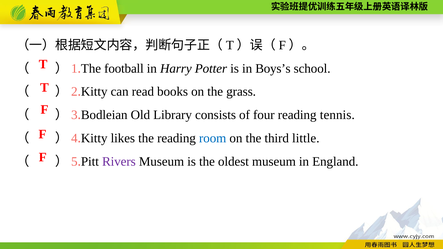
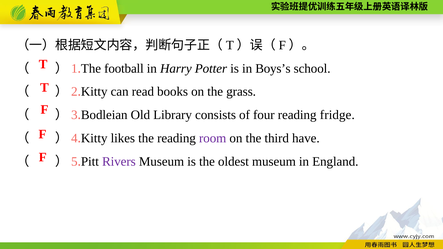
tennis: tennis -> fridge
room colour: blue -> purple
little: little -> have
